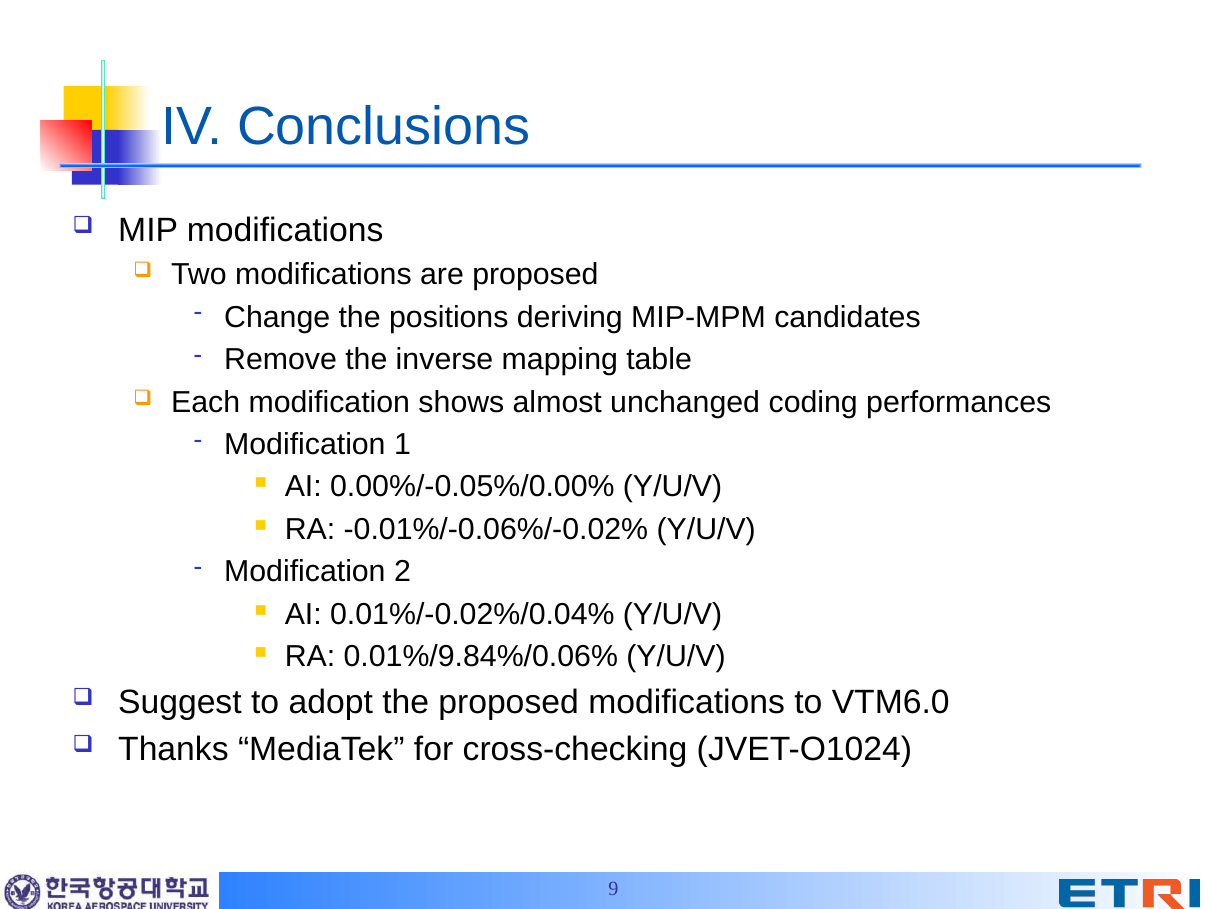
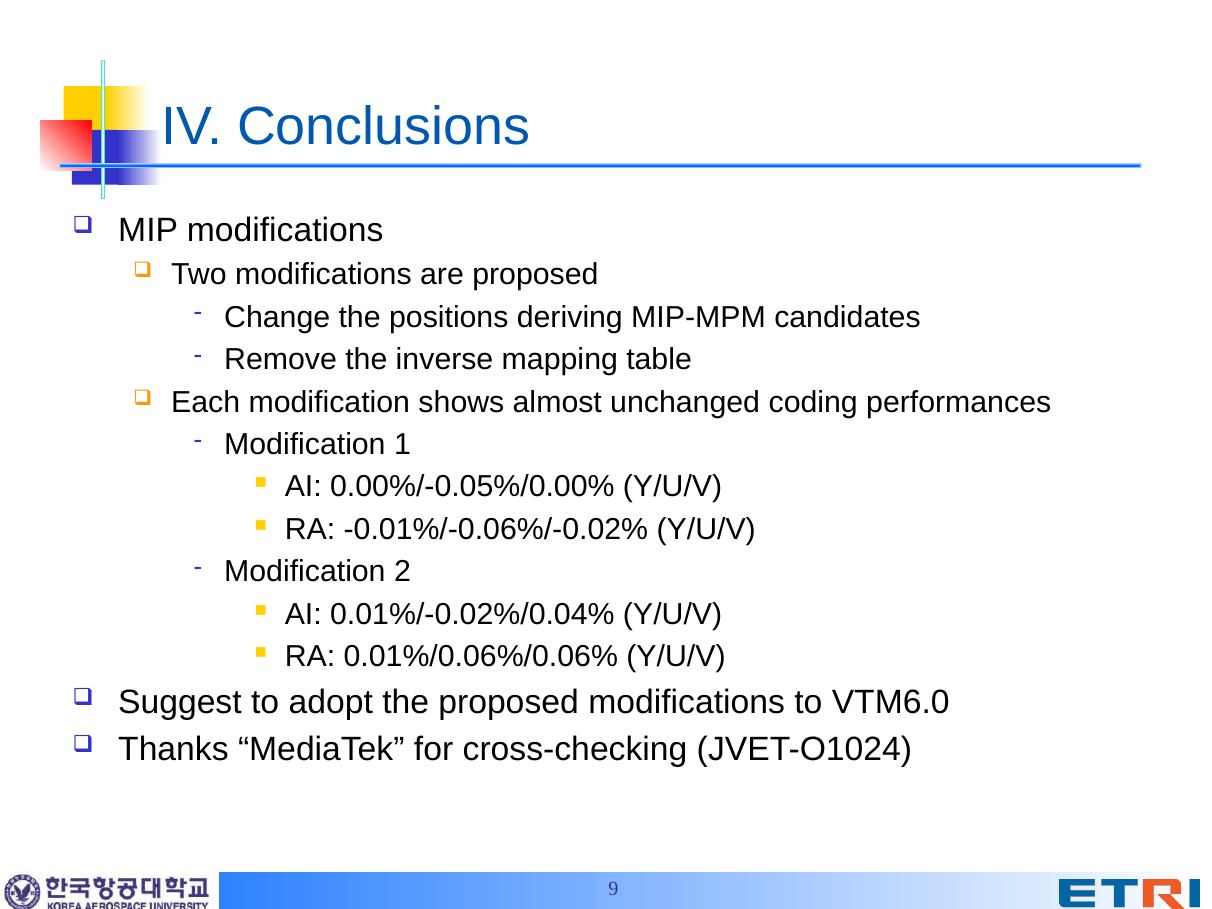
0.01%/9.84%/0.06%: 0.01%/9.84%/0.06% -> 0.01%/0.06%/0.06%
